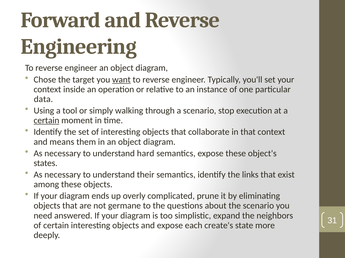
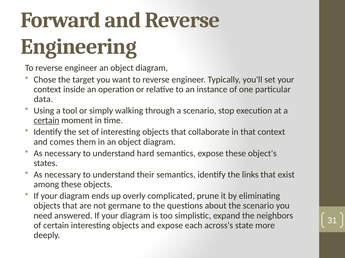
want underline: present -> none
means: means -> comes
create's: create's -> across's
